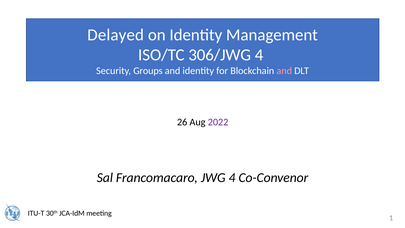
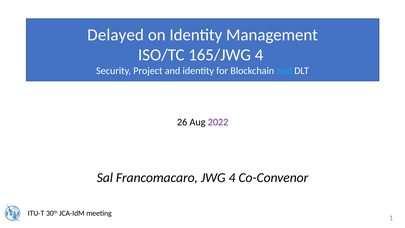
306/JWG: 306/JWG -> 165/JWG
Groups: Groups -> Project
and at (284, 71) colour: pink -> light blue
